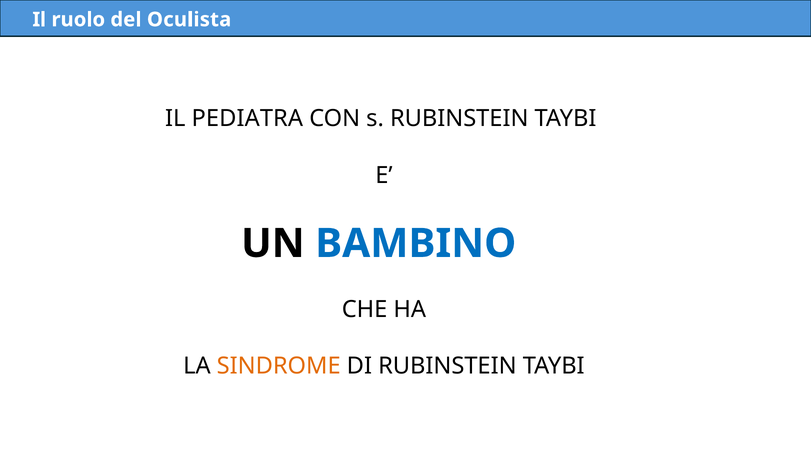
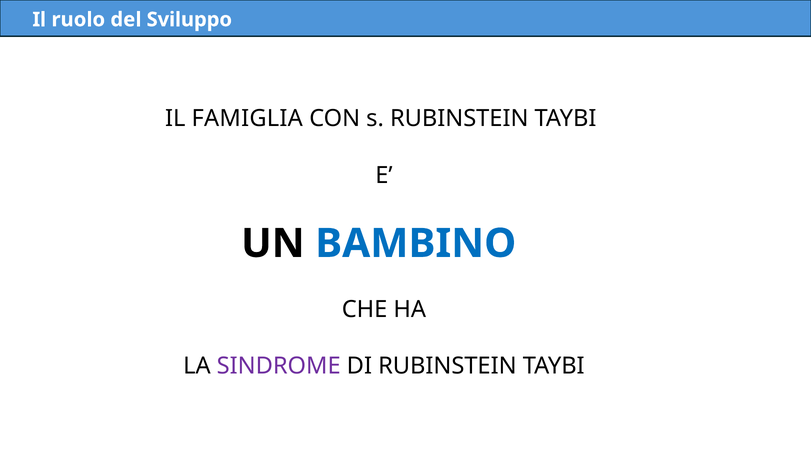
Oculista: Oculista -> Sviluppo
PEDIATRA: PEDIATRA -> FAMIGLIA
SINDROME colour: orange -> purple
